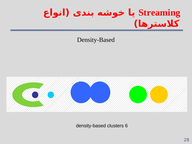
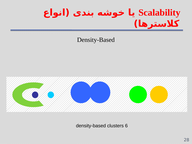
Streaming: Streaming -> Scalability
